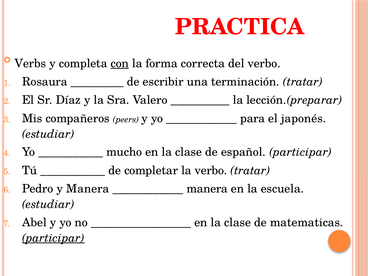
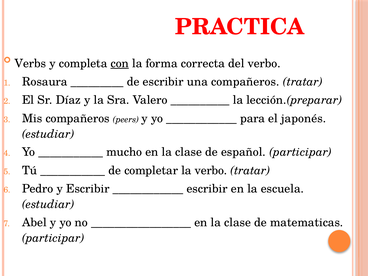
una terminación: terminación -> compañeros
y Manera: Manera -> Escribir
manera at (207, 189): manera -> escribir
participar at (53, 238) underline: present -> none
